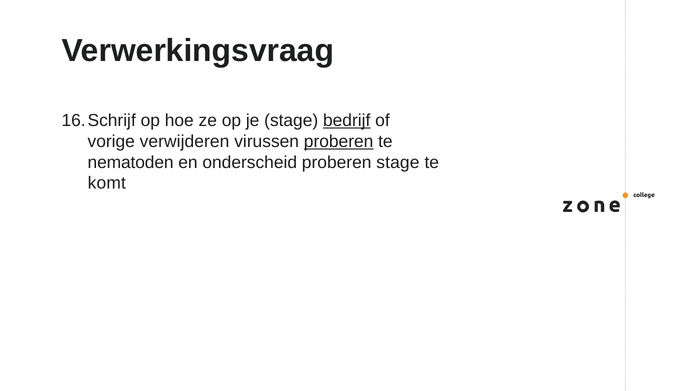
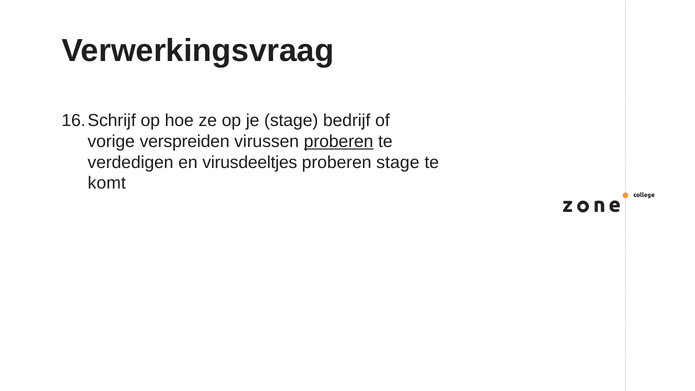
bedrijf underline: present -> none
verwijderen: verwijderen -> verspreiden
nematoden: nematoden -> verdedigen
onderscheid: onderscheid -> virusdeeltjes
